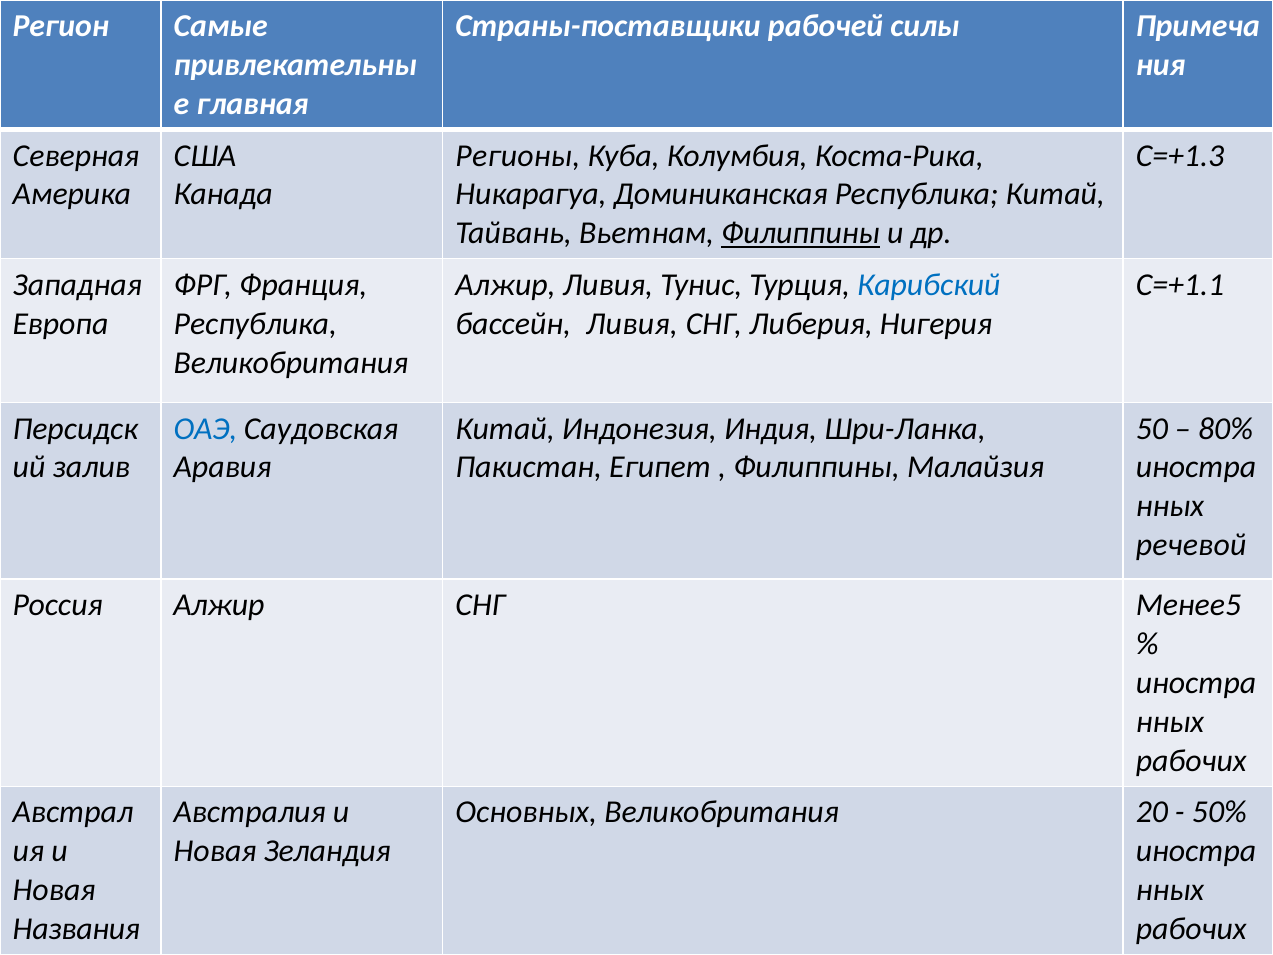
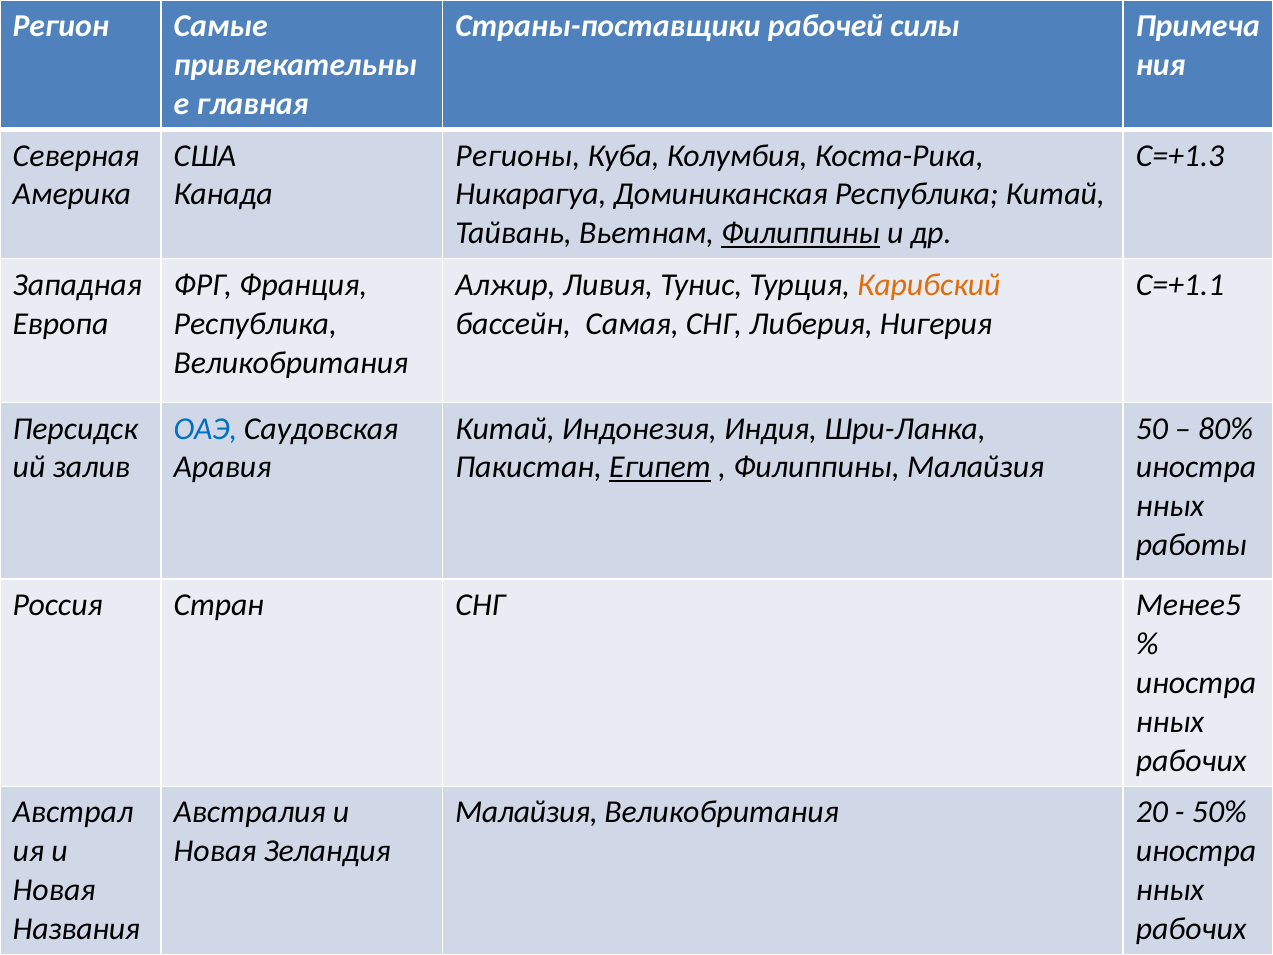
Карибский colour: blue -> orange
бассейн Ливия: Ливия -> Самая
Египет underline: none -> present
речевой: речевой -> работы
Россия Алжир: Алжир -> Стран
Основных at (526, 812): Основных -> Малайзия
